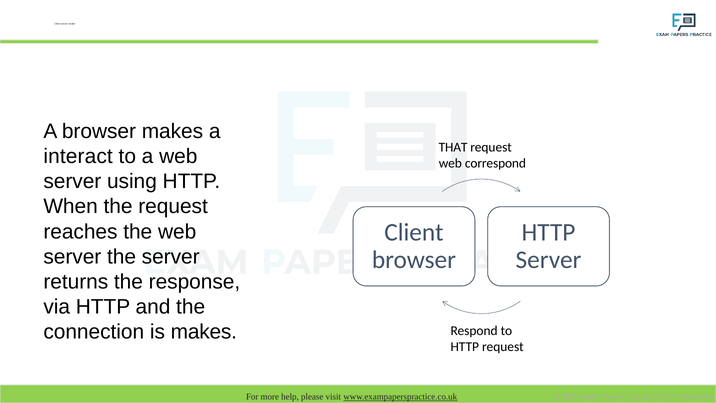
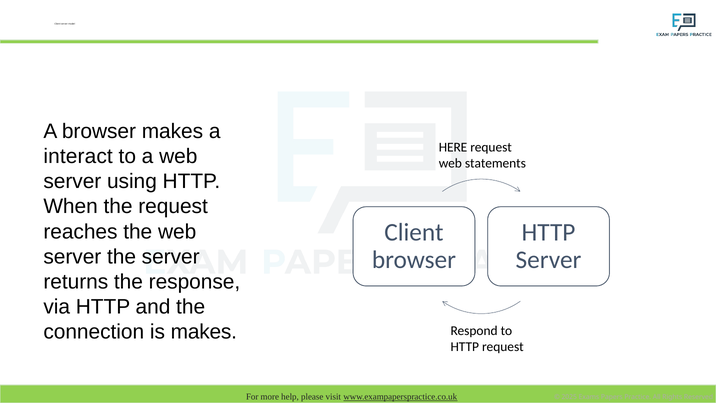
THAT: THAT -> HERE
correspond: correspond -> statements
